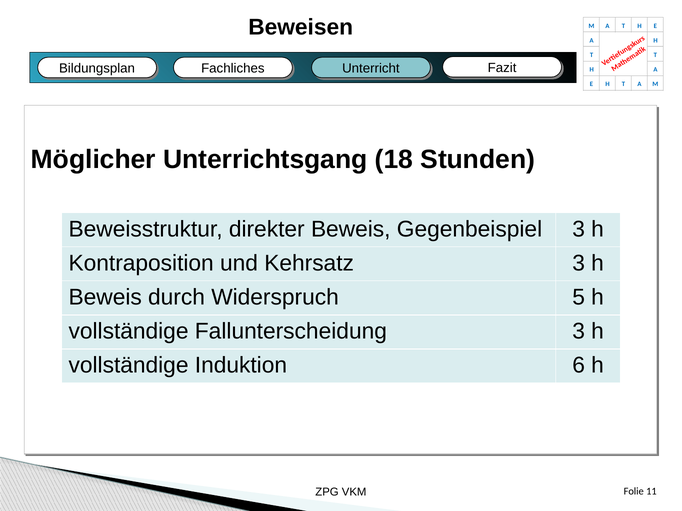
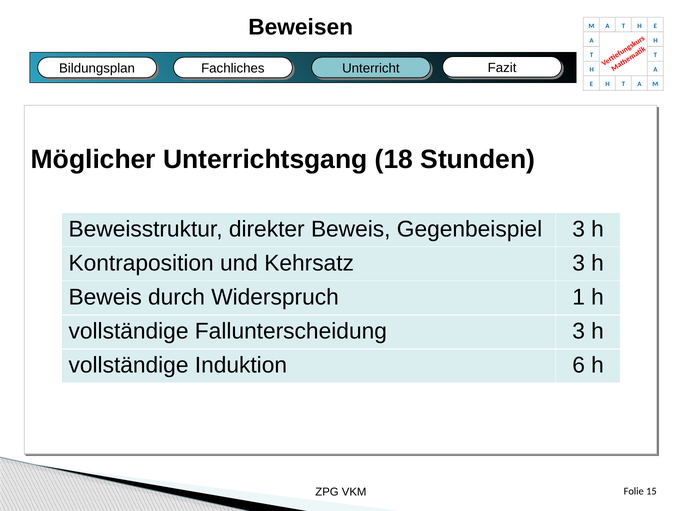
5: 5 -> 1
11: 11 -> 15
